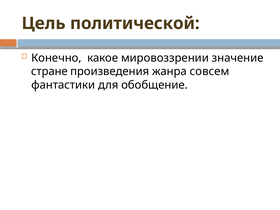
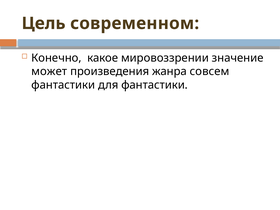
политической: политической -> современном
стране: стране -> может
для обобщение: обобщение -> фантастики
